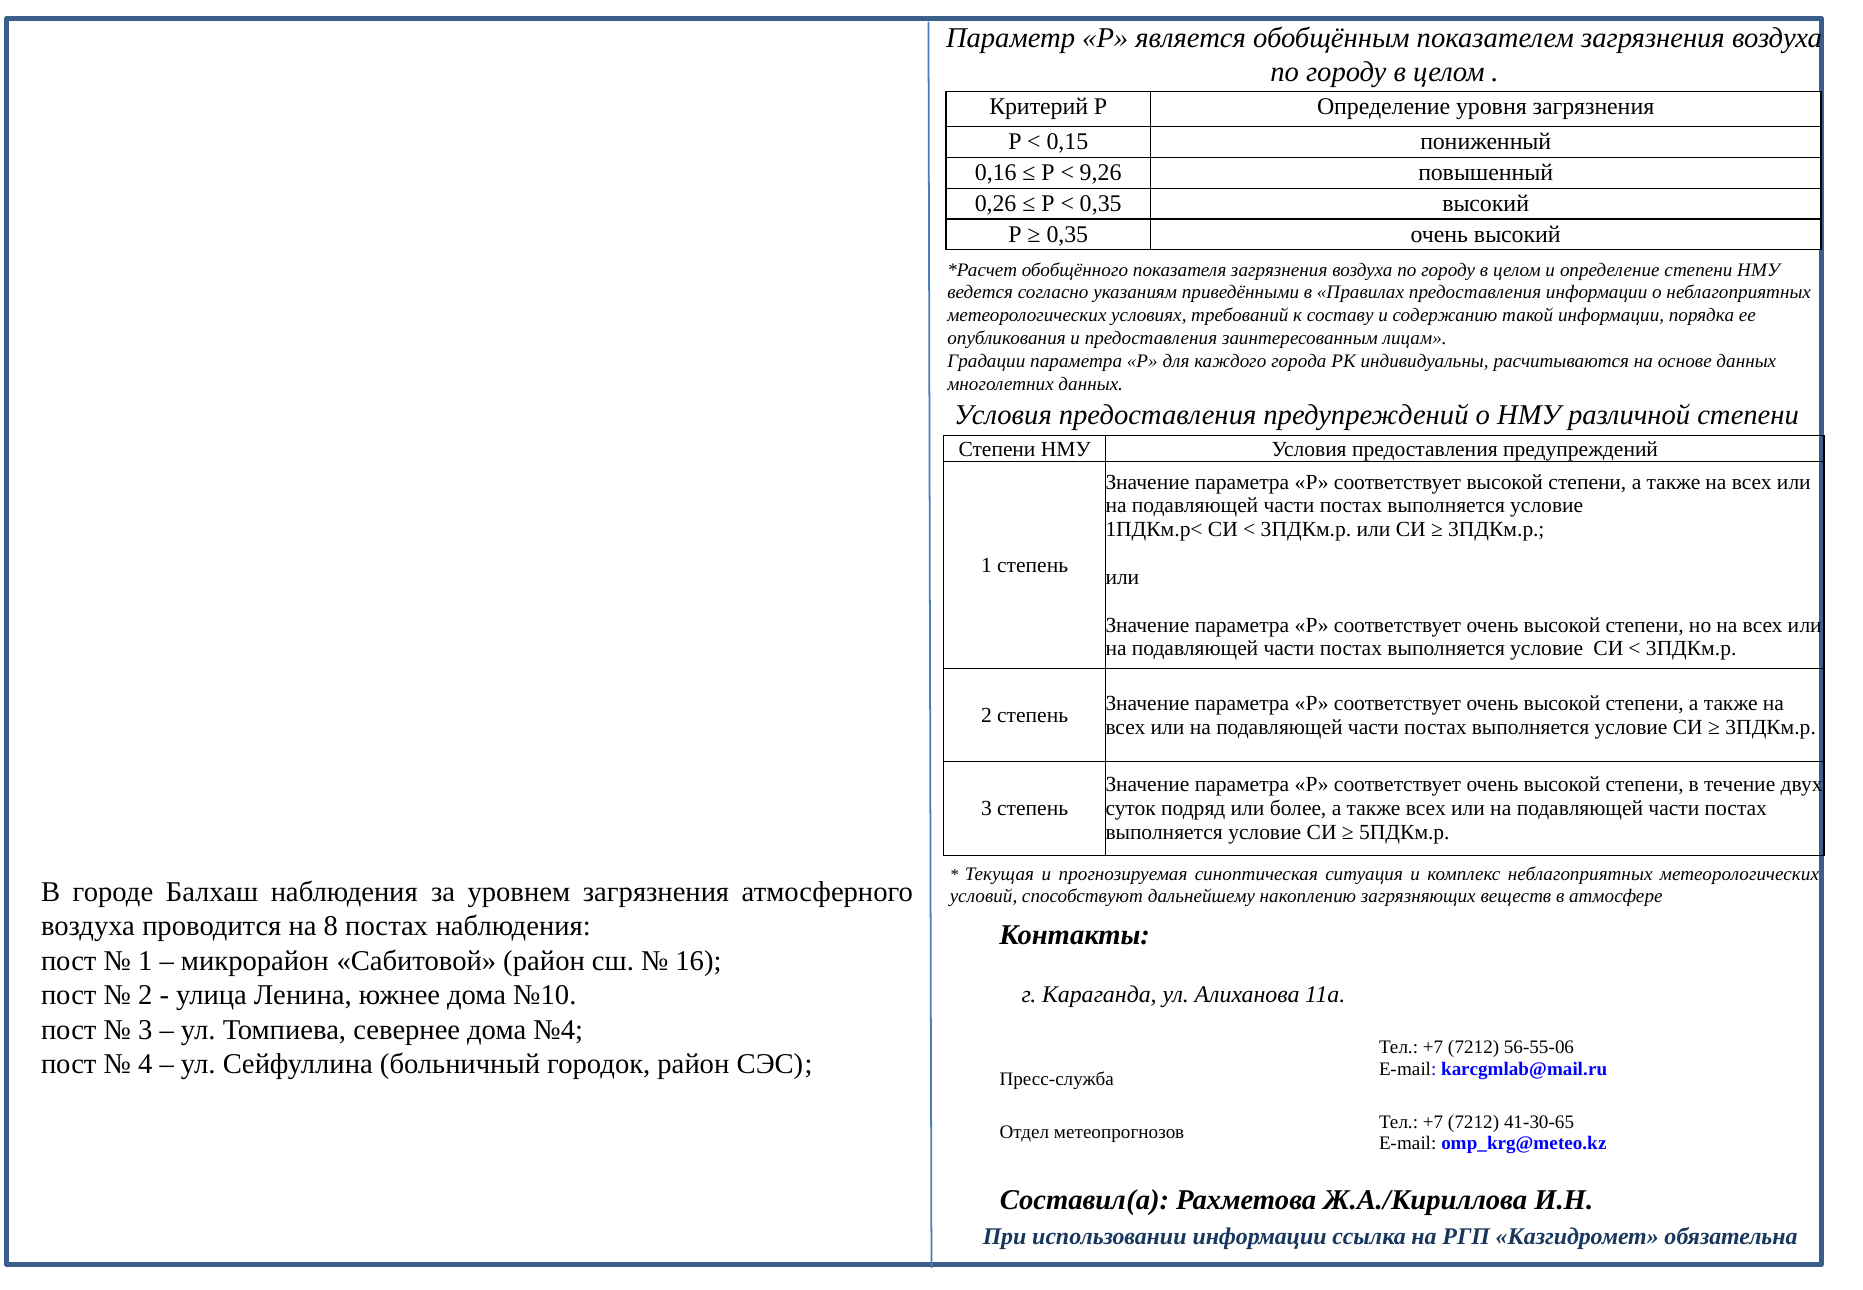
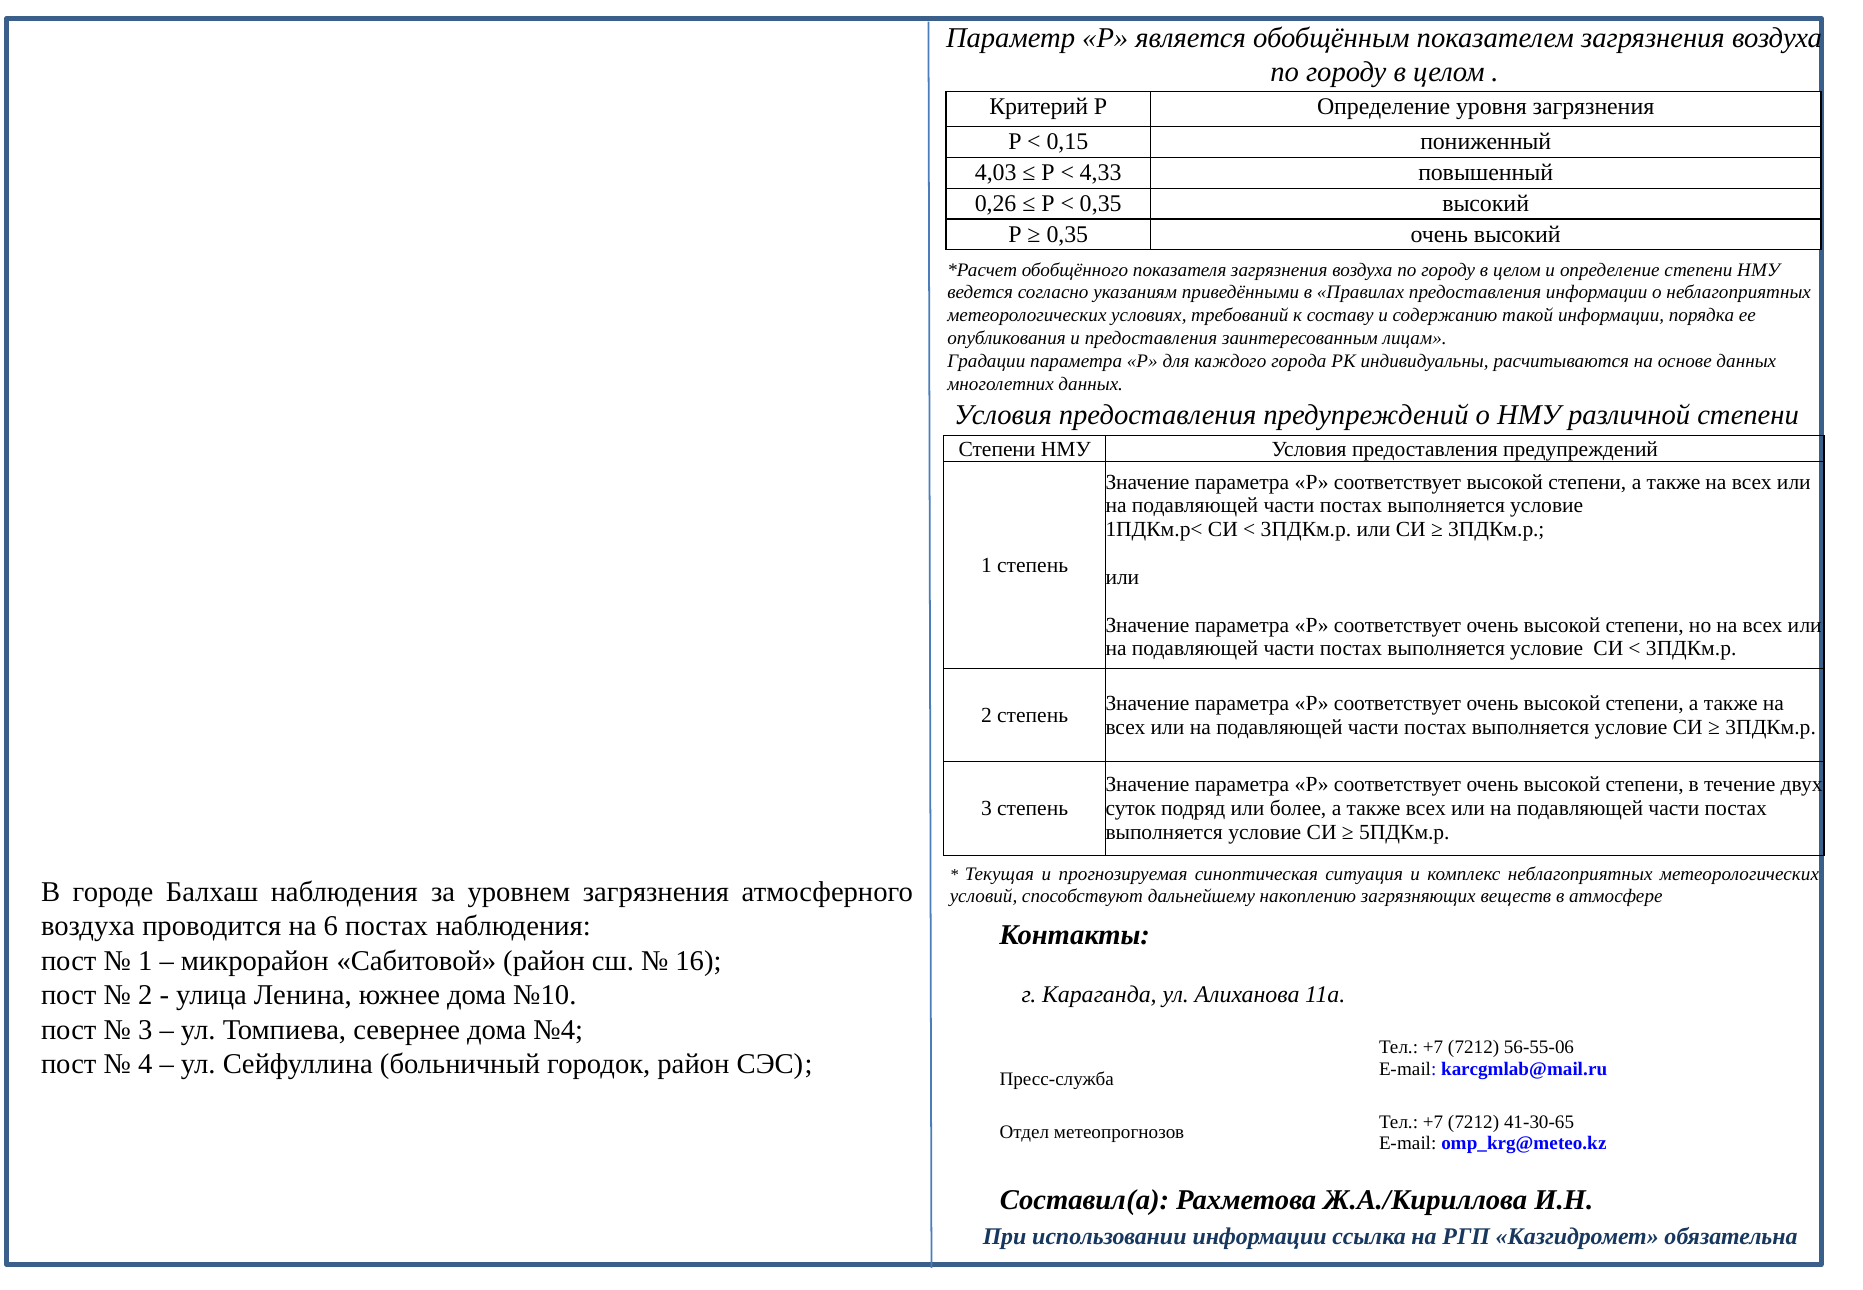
0,16: 0,16 -> 4,03
9,26: 9,26 -> 4,33
8: 8 -> 6
